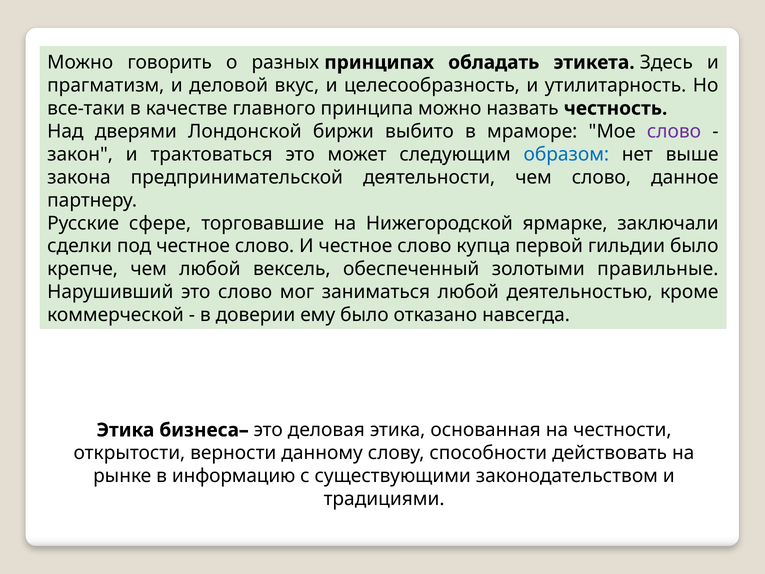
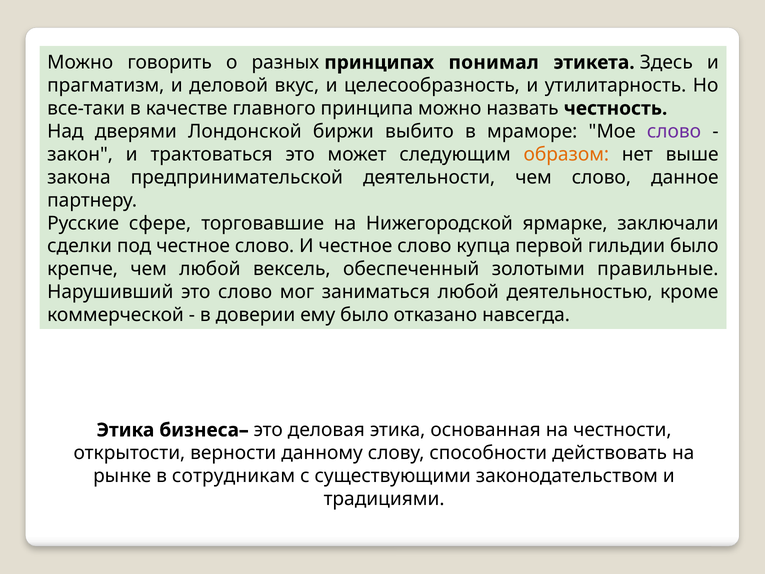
обладать: обладать -> понимал
образом colour: blue -> orange
информацию: информацию -> сотрудникам
